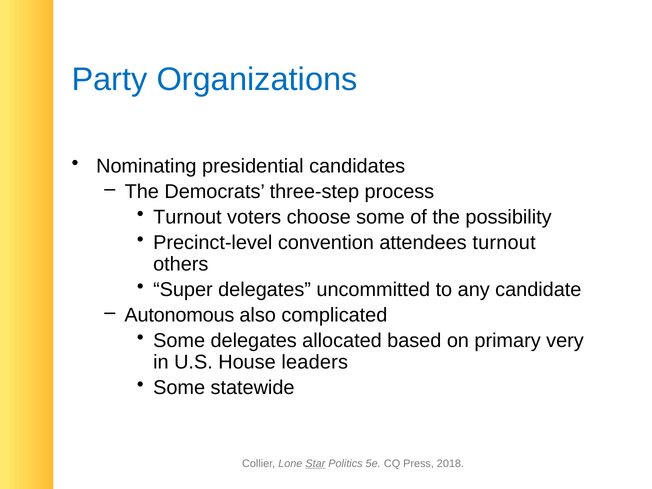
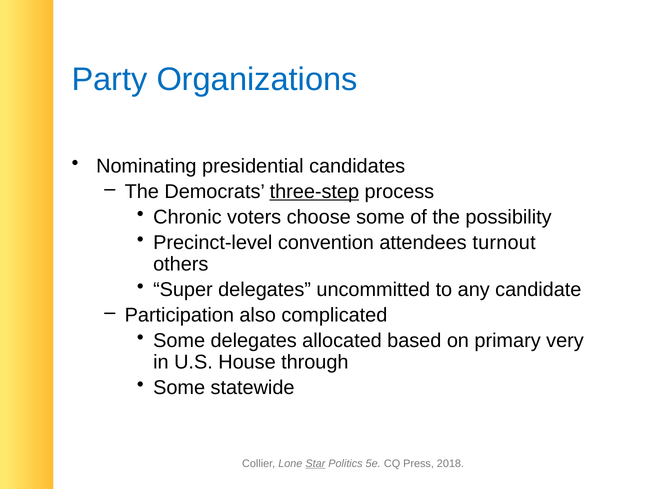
three-step underline: none -> present
Turnout at (187, 217): Turnout -> Chronic
Autonomous: Autonomous -> Participation
leaders: leaders -> through
